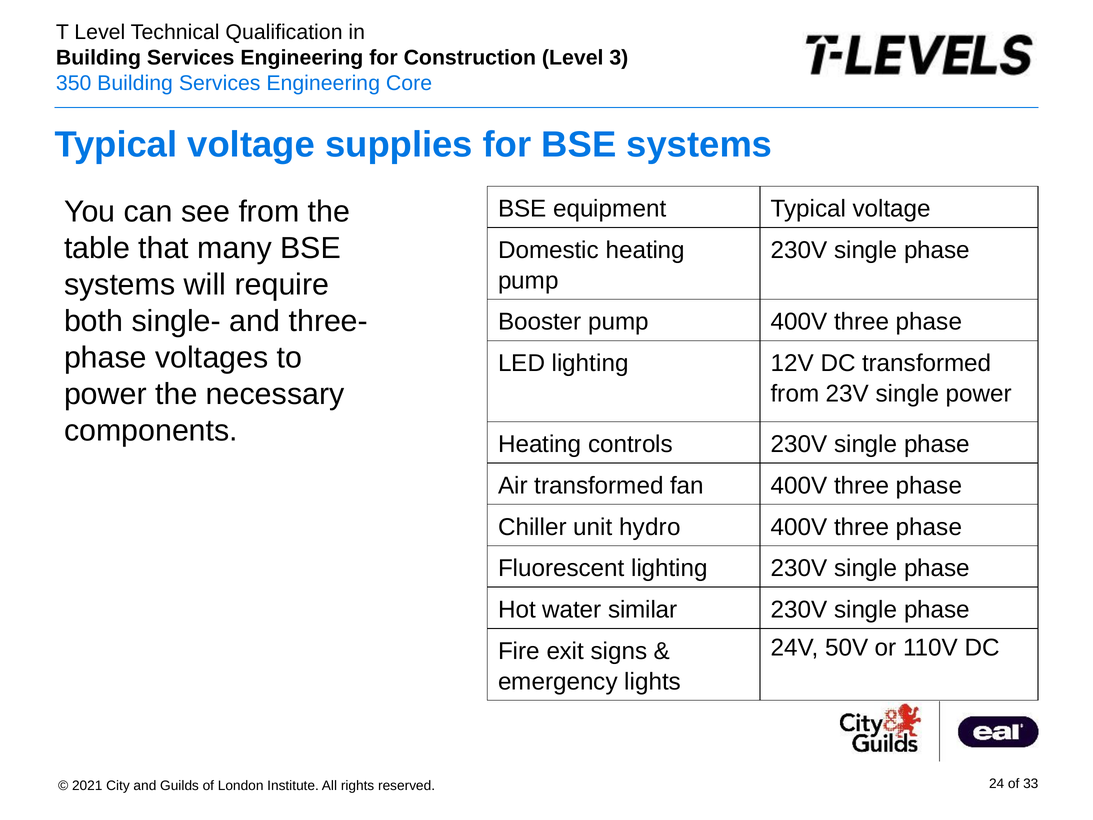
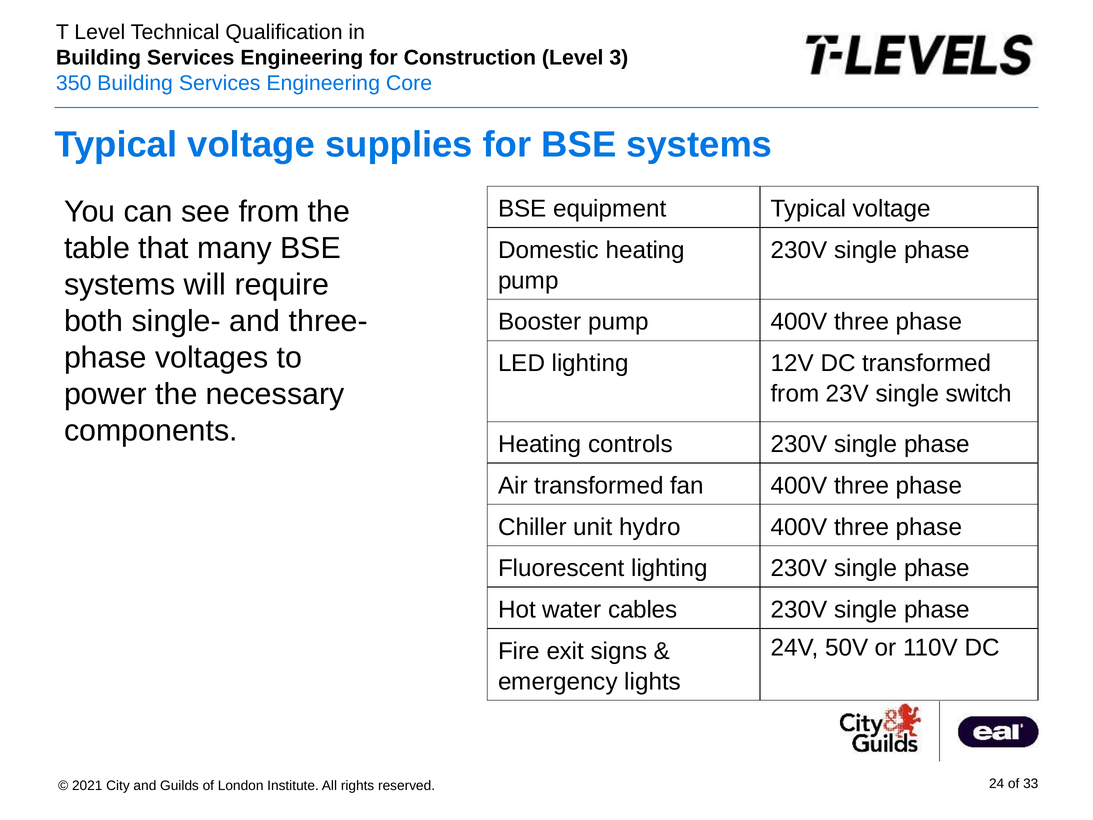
single power: power -> switch
similar: similar -> cables
